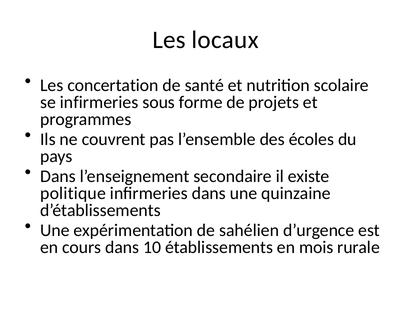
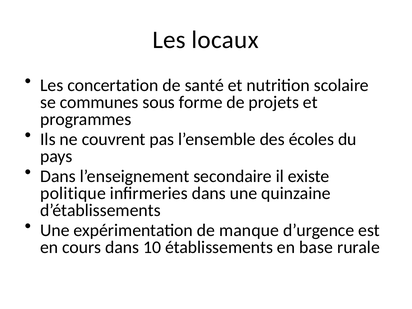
se infirmeries: infirmeries -> communes
sahélien: sahélien -> manque
mois: mois -> base
